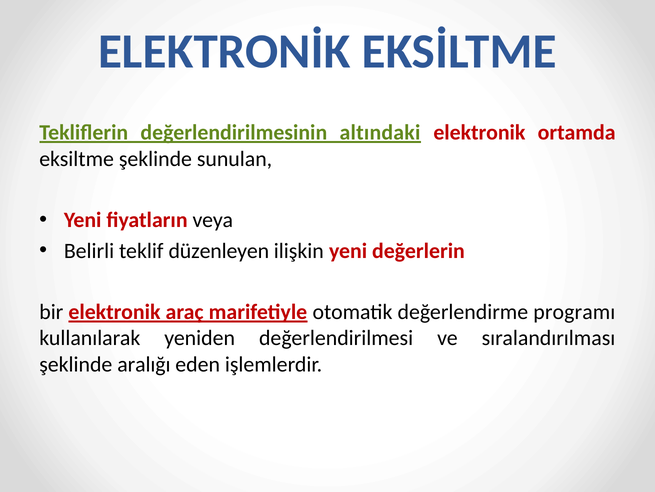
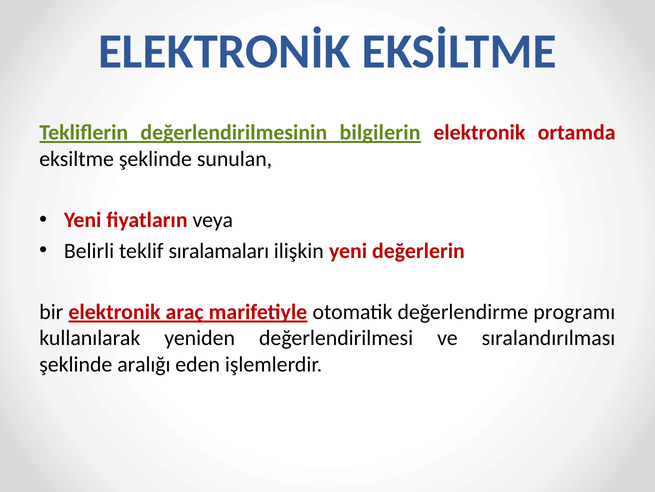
altındaki: altındaki -> bilgilerin
düzenleyen: düzenleyen -> sıralamaları
